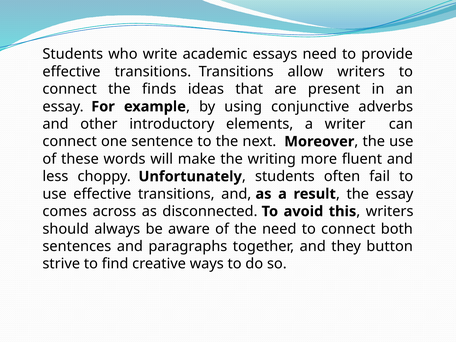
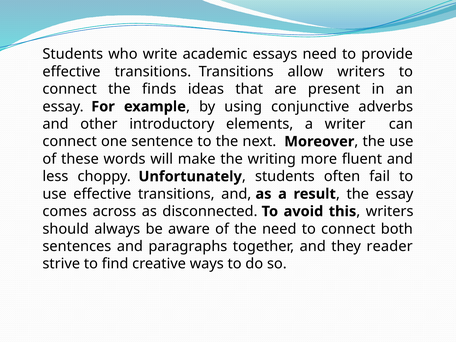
button: button -> reader
